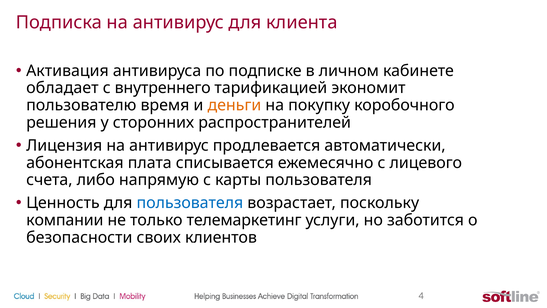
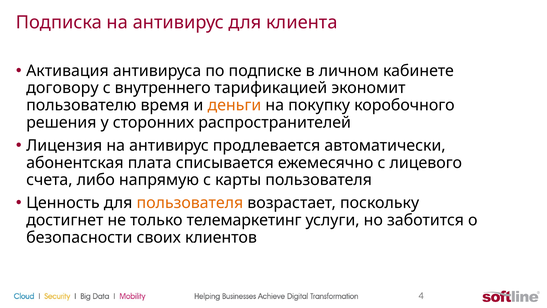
обладает: обладает -> договору
пользователя at (190, 203) colour: blue -> orange
компании: компании -> достигнет
